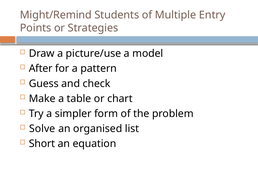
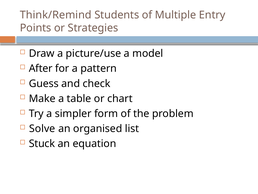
Might/Remind: Might/Remind -> Think/Remind
Short: Short -> Stuck
